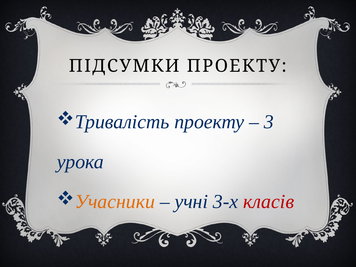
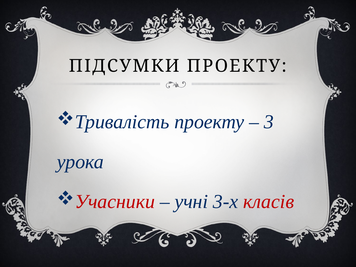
Учасники colour: orange -> red
